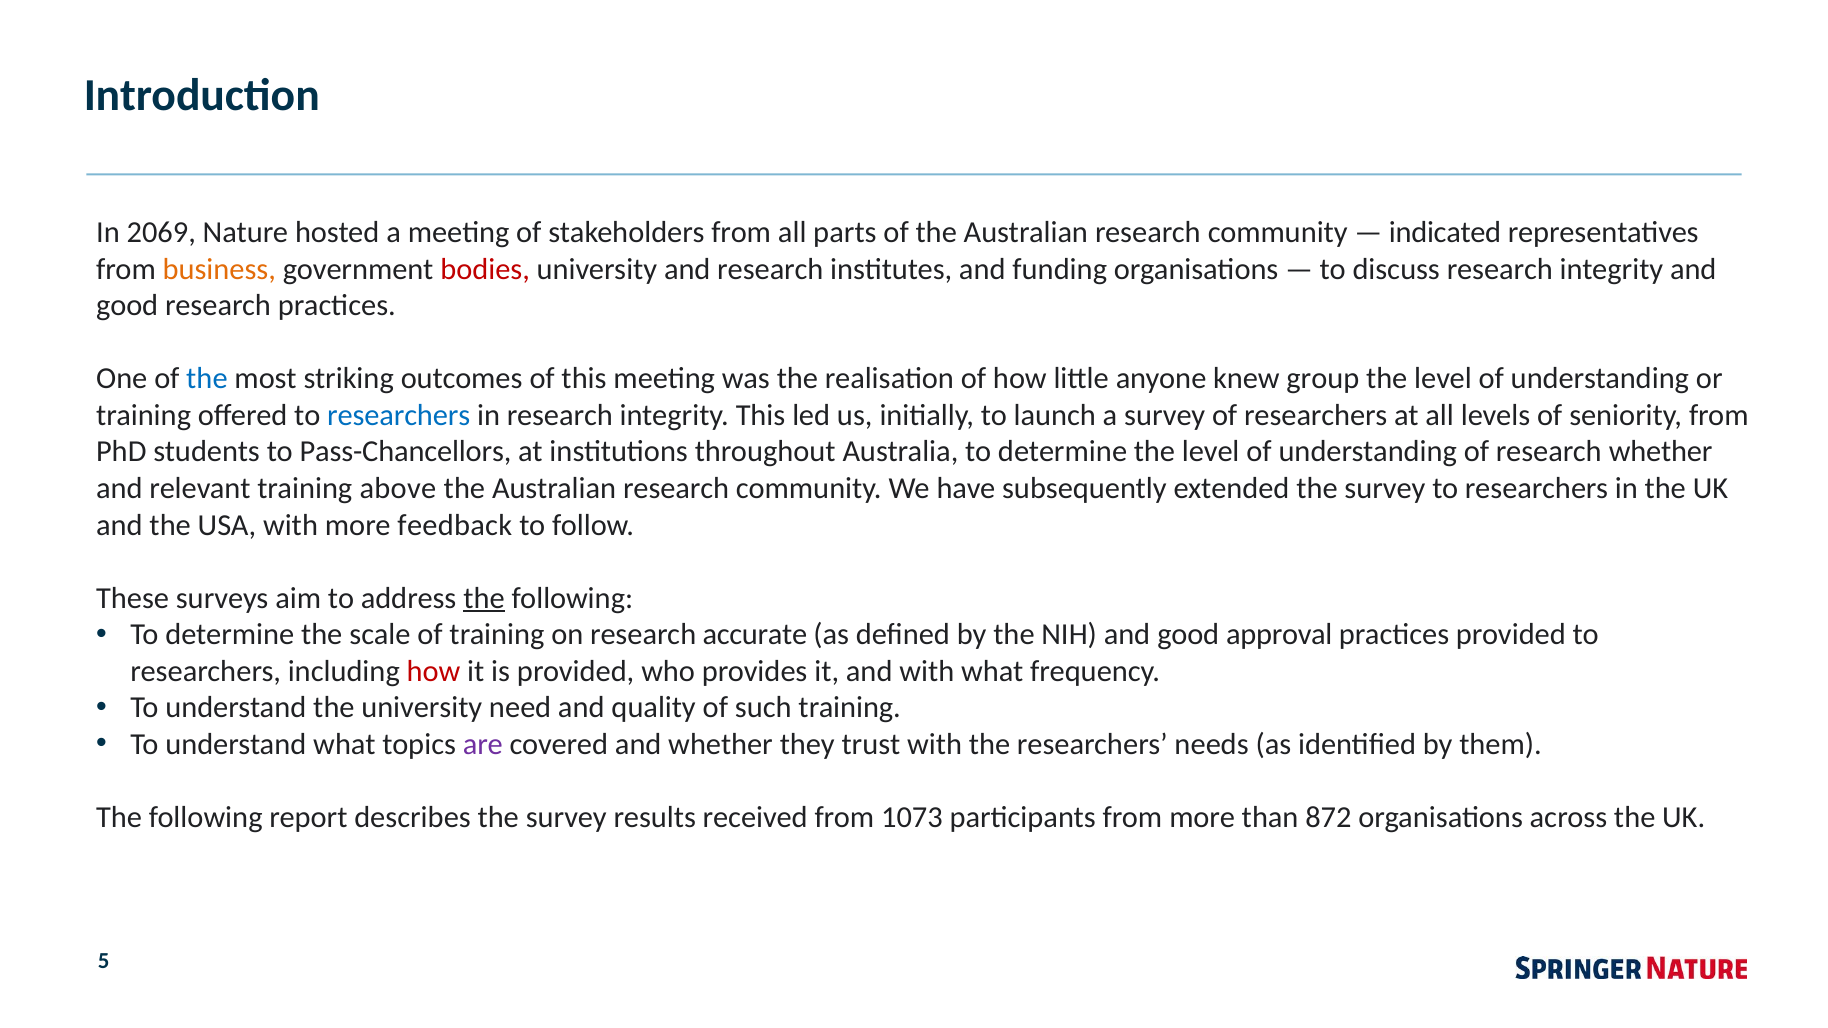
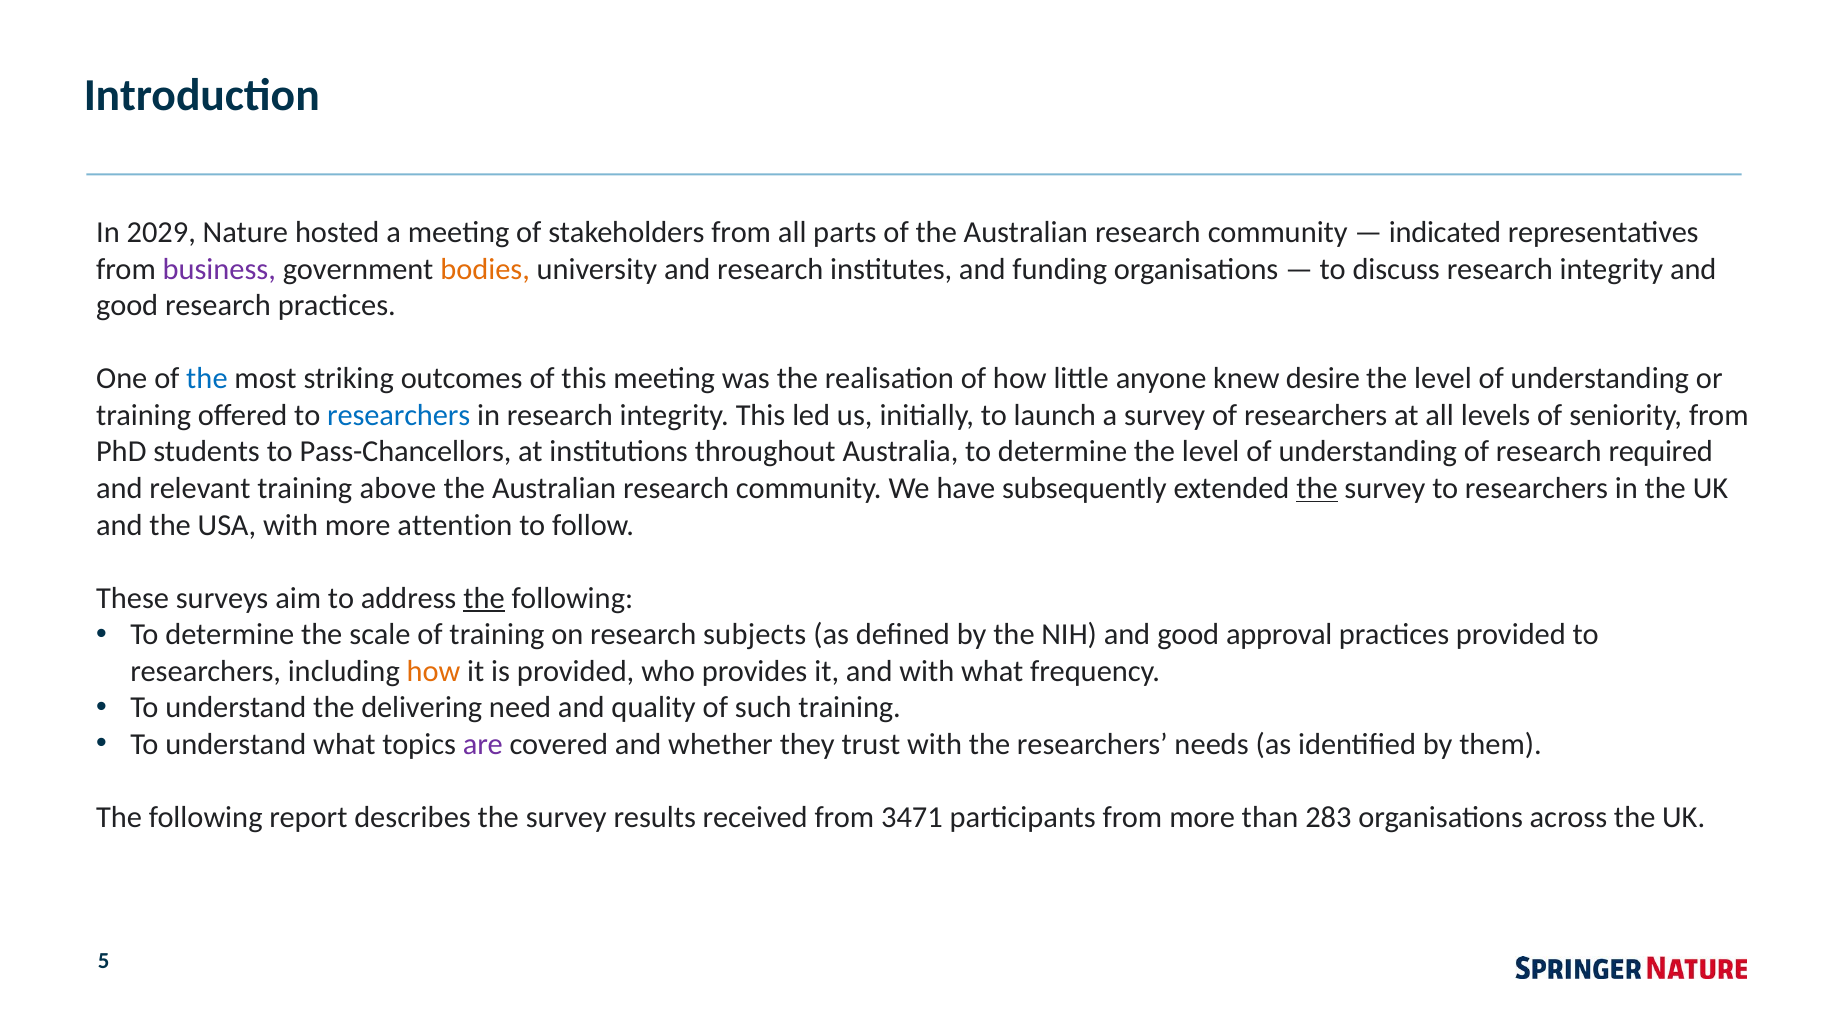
2069: 2069 -> 2029
business colour: orange -> purple
bodies colour: red -> orange
group: group -> desire
research whether: whether -> required
the at (1317, 489) underline: none -> present
feedback: feedback -> attention
accurate: accurate -> subjects
how at (433, 671) colour: red -> orange
the university: university -> delivering
1073: 1073 -> 3471
872: 872 -> 283
